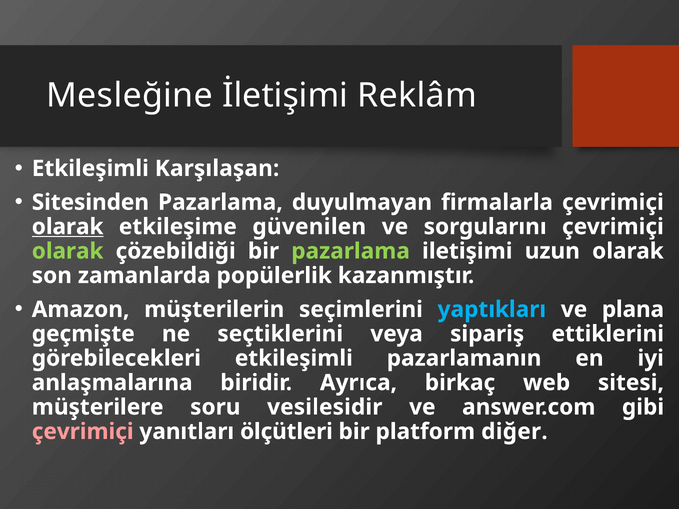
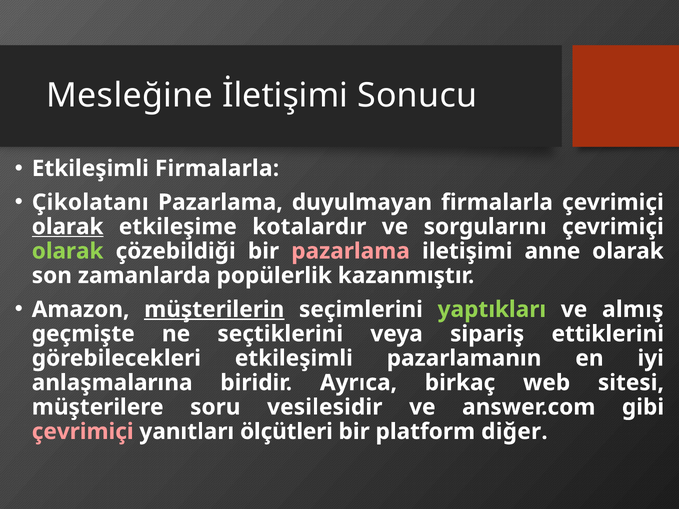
Reklâm: Reklâm -> Sonucu
Etkileşimli Karşılaşan: Karşılaşan -> Firmalarla
Sitesinden: Sitesinden -> Çikolatanı
güvenilen: güvenilen -> kotalardır
pazarlama at (351, 251) colour: light green -> pink
uzun: uzun -> anne
müşterilerin underline: none -> present
yaptıkları colour: light blue -> light green
plana: plana -> almış
